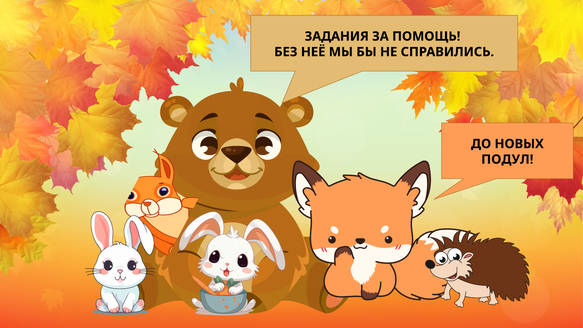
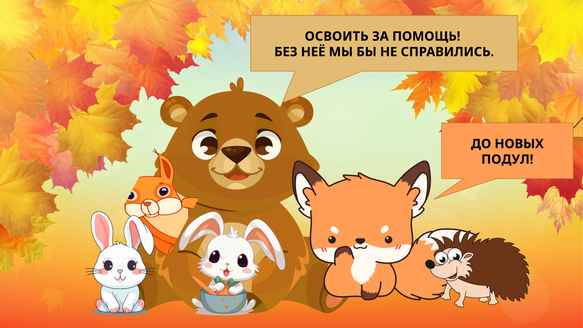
ЗАДАНИЯ: ЗАДАНИЯ -> ОСВОИТЬ
